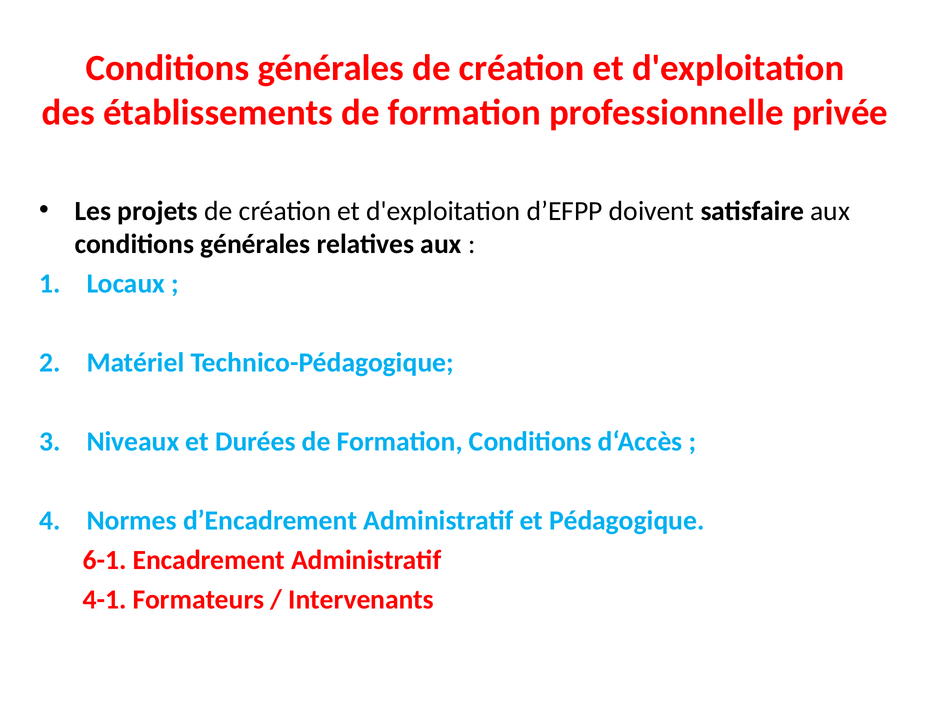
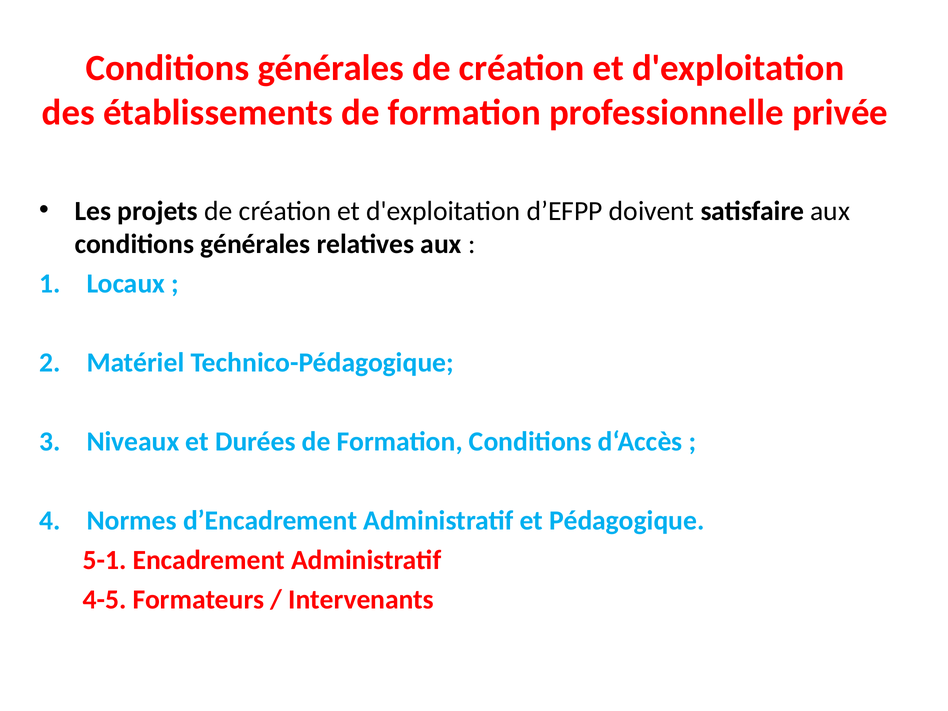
6-1: 6-1 -> 5-1
4-1: 4-1 -> 4-5
